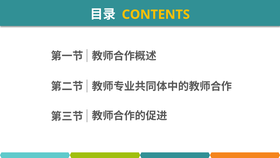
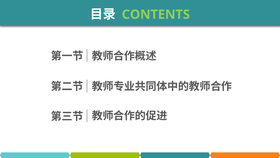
CONTENTS colour: yellow -> light green
